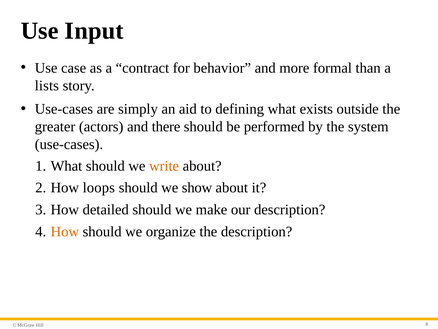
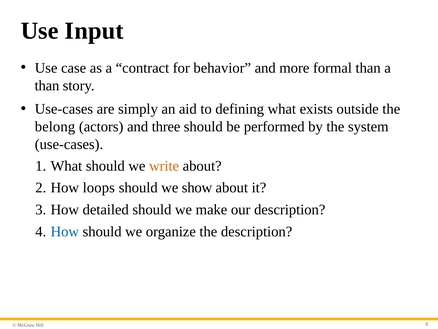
lists at (47, 85): lists -> than
greater: greater -> belong
there: there -> three
How at (65, 231) colour: orange -> blue
